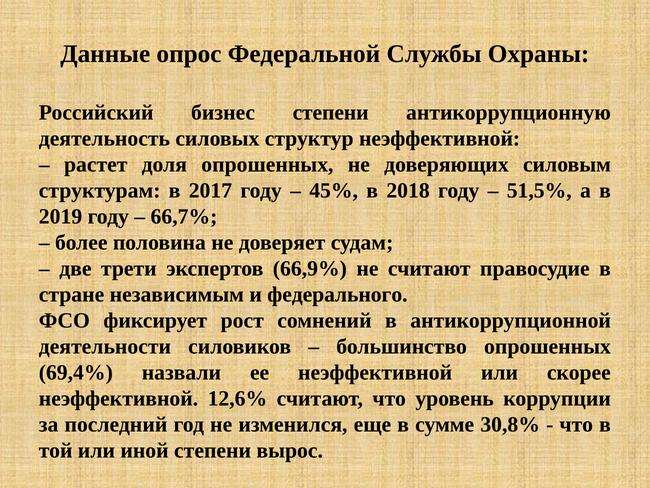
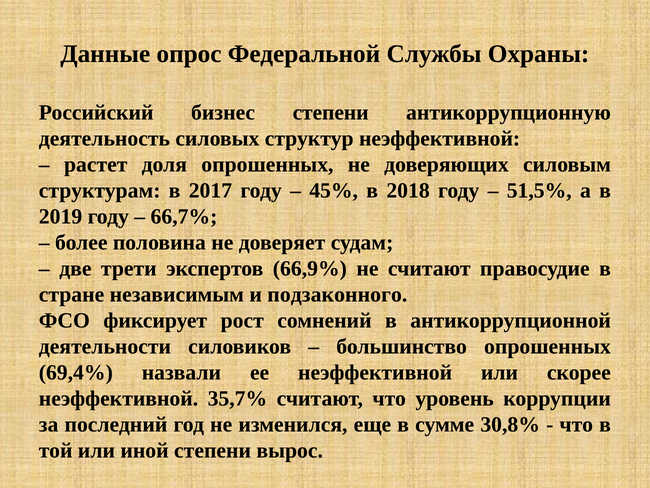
федерального: федерального -> подзаконного
12,6%: 12,6% -> 35,7%
